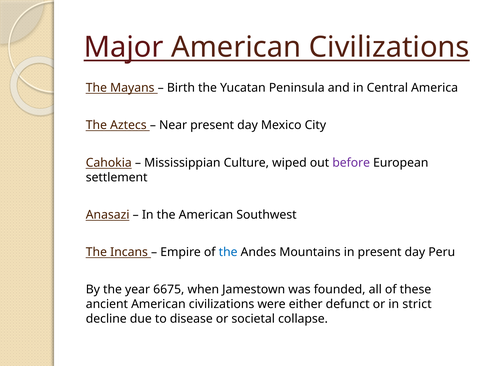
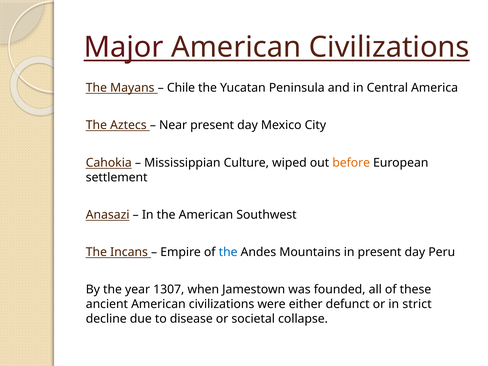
Birth: Birth -> Chile
before colour: purple -> orange
6675: 6675 -> 1307
